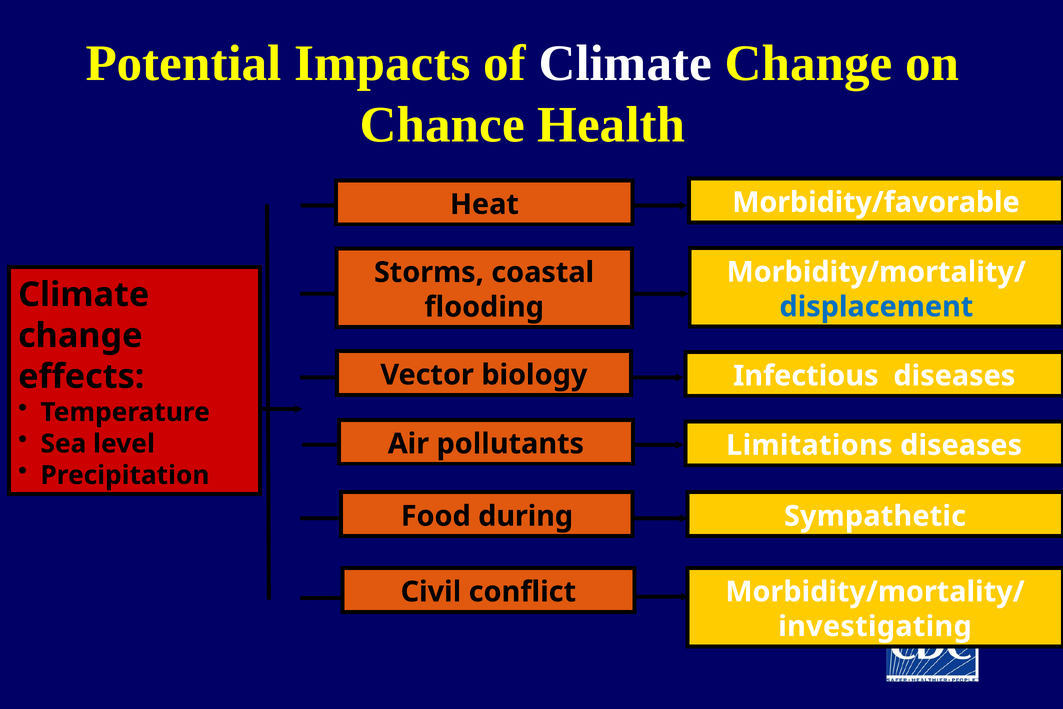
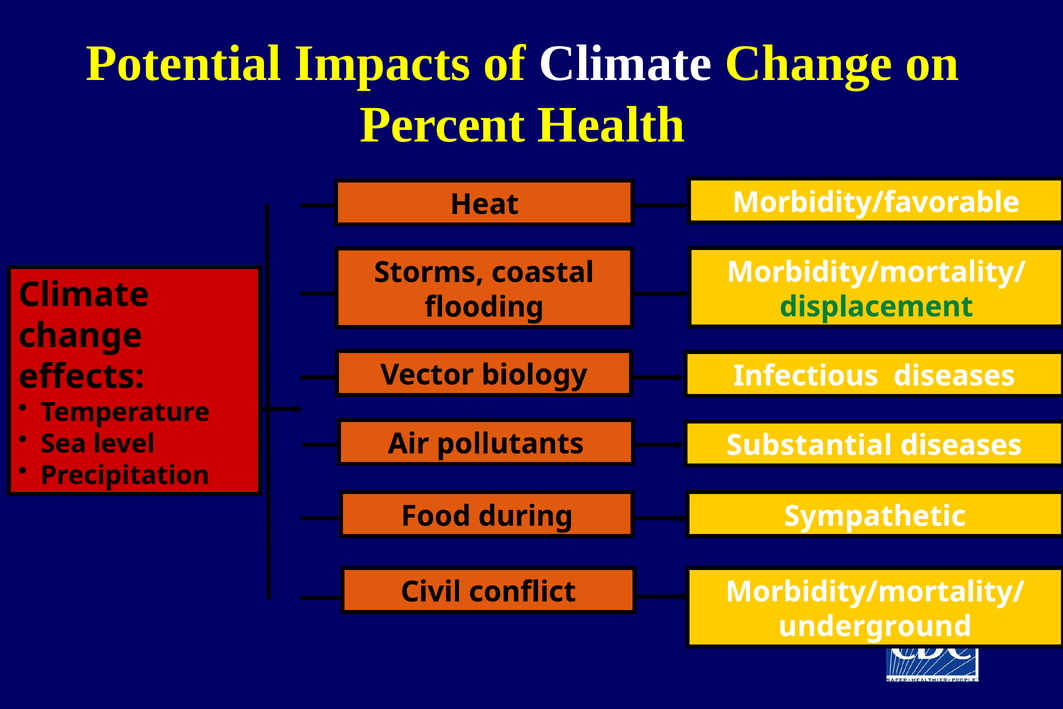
Chance: Chance -> Percent
displacement colour: blue -> green
Limitations: Limitations -> Substantial
investigating: investigating -> underground
